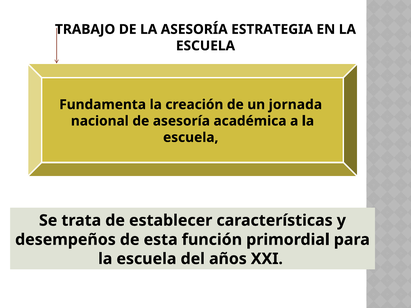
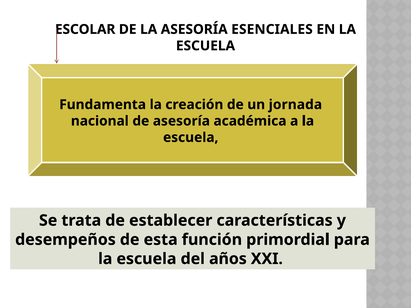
TRABAJO: TRABAJO -> ESCOLAR
ESTRATEGIA: ESTRATEGIA -> ESENCIALES
